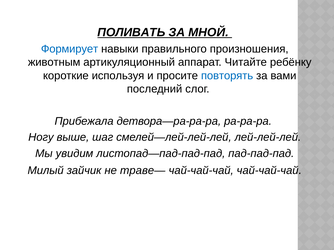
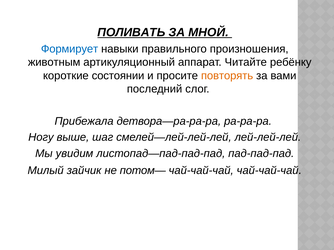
используя: используя -> состоянии
повторять colour: blue -> orange
траве—: траве— -> потом—
